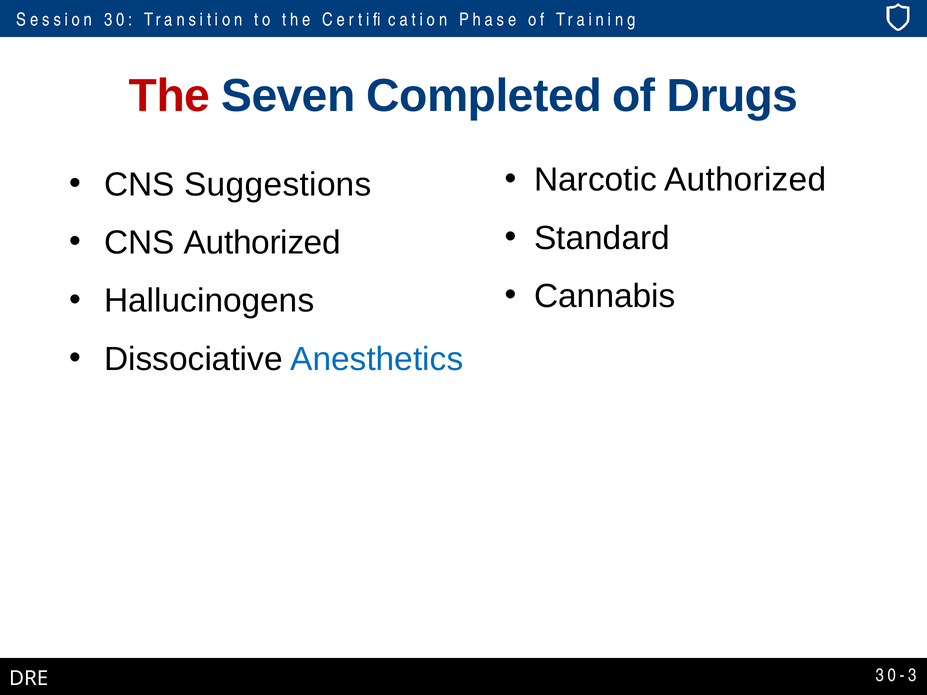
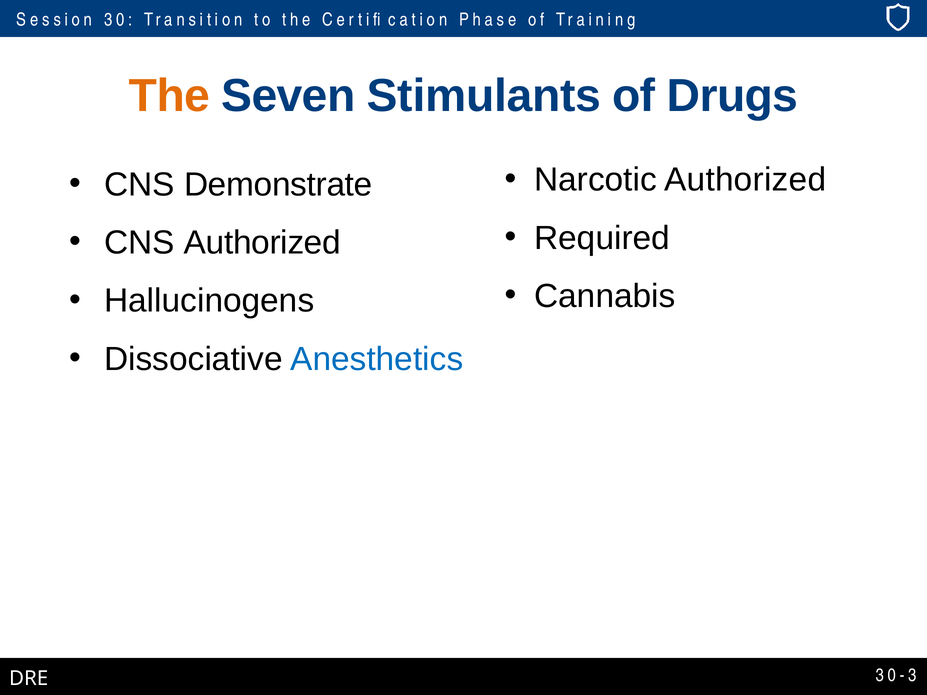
The at (170, 96) colour: red -> orange
Completed: Completed -> Stimulants
Suggestions: Suggestions -> Demonstrate
Standard: Standard -> Required
